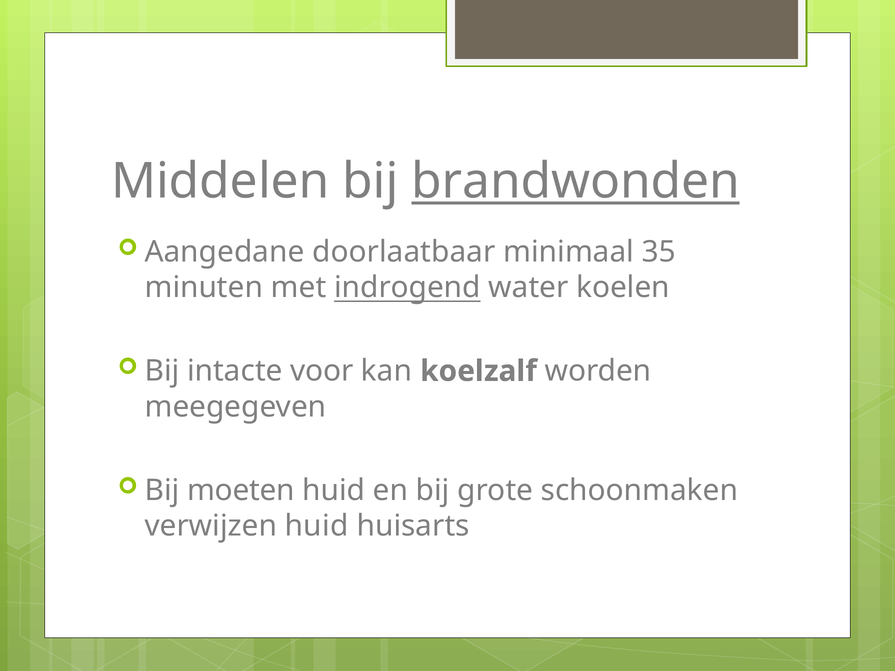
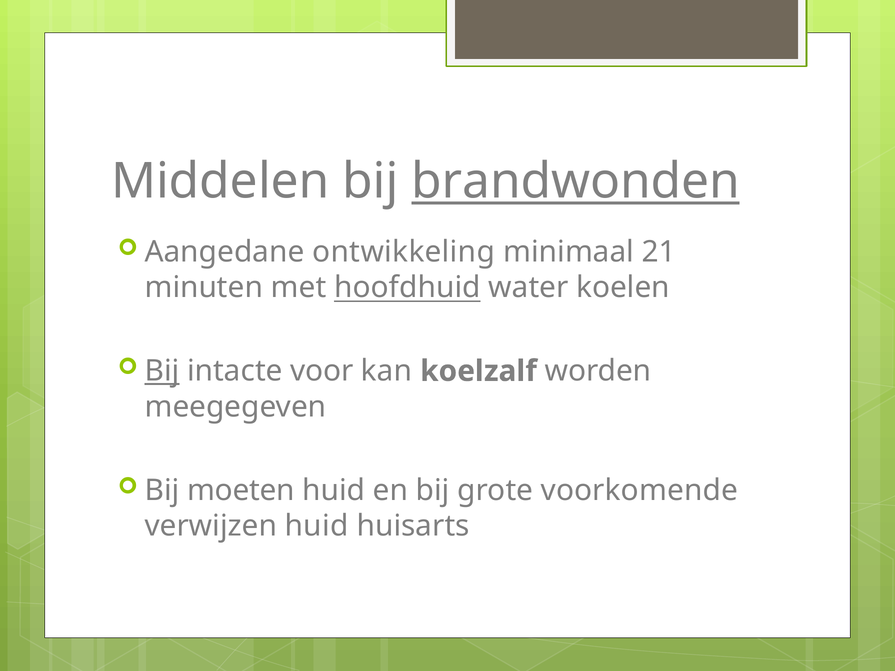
doorlaatbaar: doorlaatbaar -> ontwikkeling
35: 35 -> 21
indrogend: indrogend -> hoofdhuid
Bij at (162, 371) underline: none -> present
schoonmaken: schoonmaken -> voorkomende
